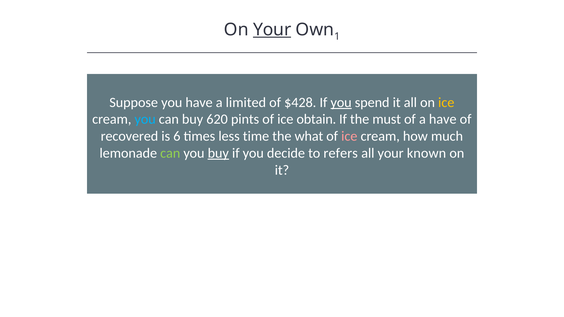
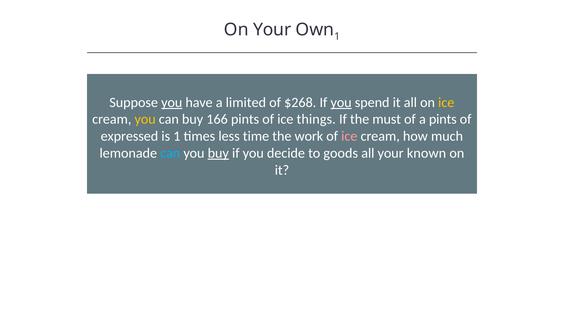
Your at (272, 30) underline: present -> none
you at (172, 102) underline: none -> present
$428: $428 -> $268
you at (145, 119) colour: light blue -> yellow
620: 620 -> 166
obtain: obtain -> things
a have: have -> pints
recovered: recovered -> expressed
is 6: 6 -> 1
what: what -> work
can at (170, 153) colour: light green -> light blue
refers: refers -> goods
